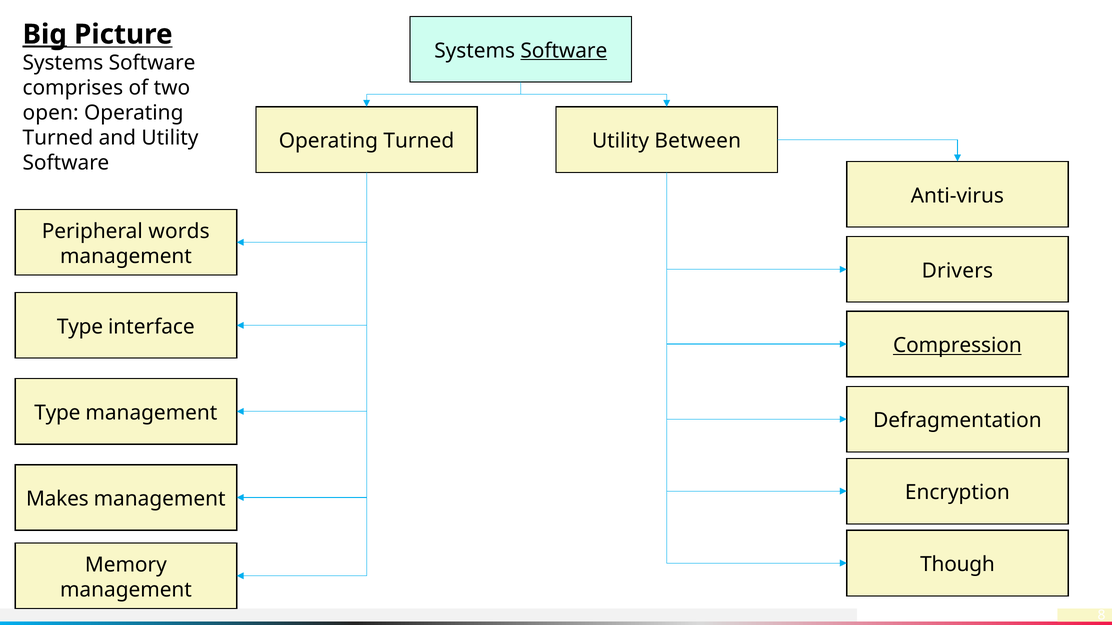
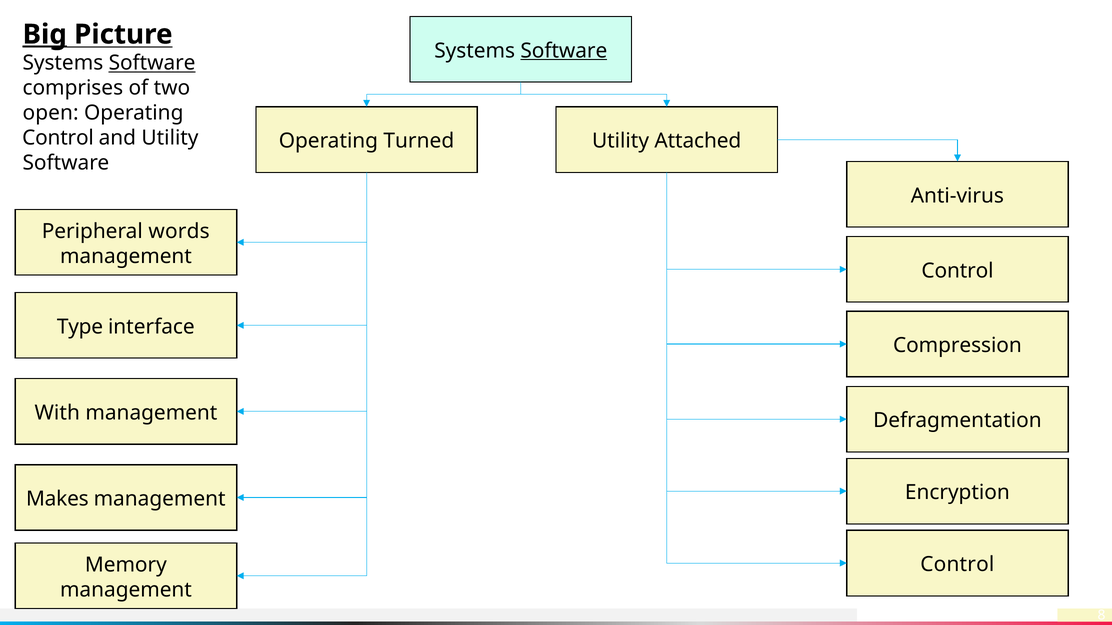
Software at (152, 63) underline: none -> present
Turned at (58, 138): Turned -> Control
Between: Between -> Attached
Drivers at (957, 271): Drivers -> Control
Compression underline: present -> none
Type at (57, 413): Type -> With
Though at (958, 565): Though -> Control
